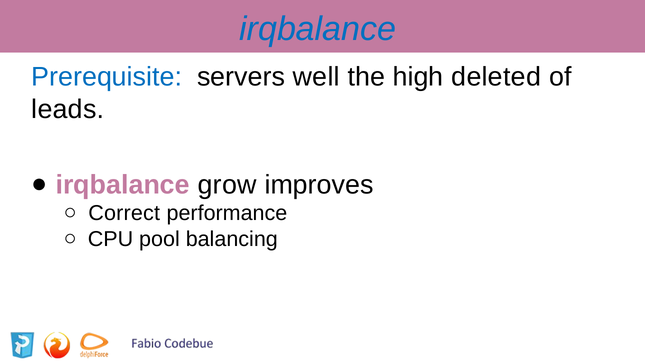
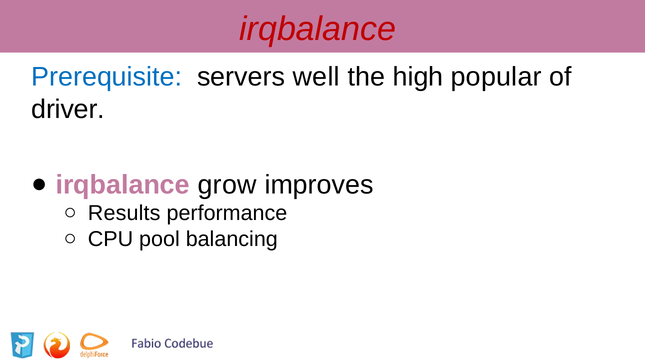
irqbalance at (318, 29) colour: blue -> red
deleted: deleted -> popular
leads: leads -> driver
Correct: Correct -> Results
